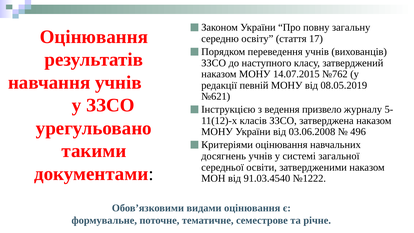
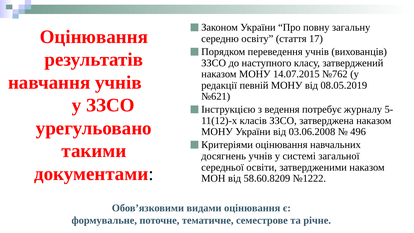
призвело: призвело -> потребує
91.03.4540: 91.03.4540 -> 58.60.8209
